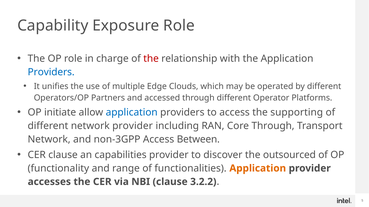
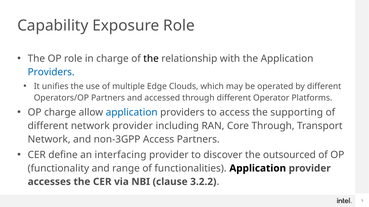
the at (151, 59) colour: red -> black
OP initiate: initiate -> charge
Access Between: Between -> Partners
CER clause: clause -> define
capabilities: capabilities -> interfacing
Application at (258, 169) colour: orange -> black
